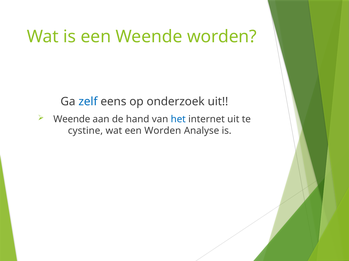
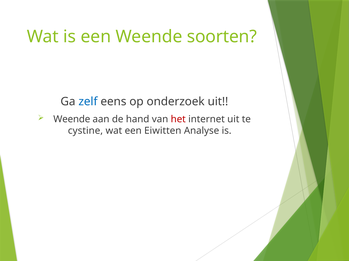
Weende worden: worden -> soorten
het colour: blue -> red
een Worden: Worden -> Eiwitten
